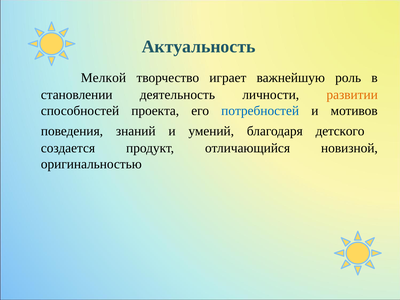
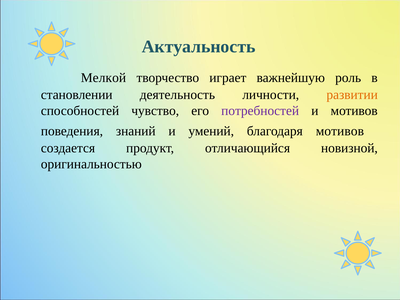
проекта: проекта -> чувство
потребностей colour: blue -> purple
благодаря детского: детского -> мотивов
